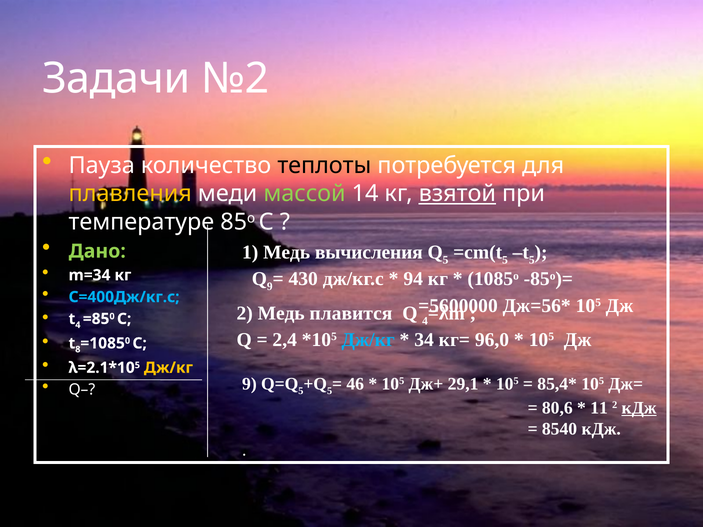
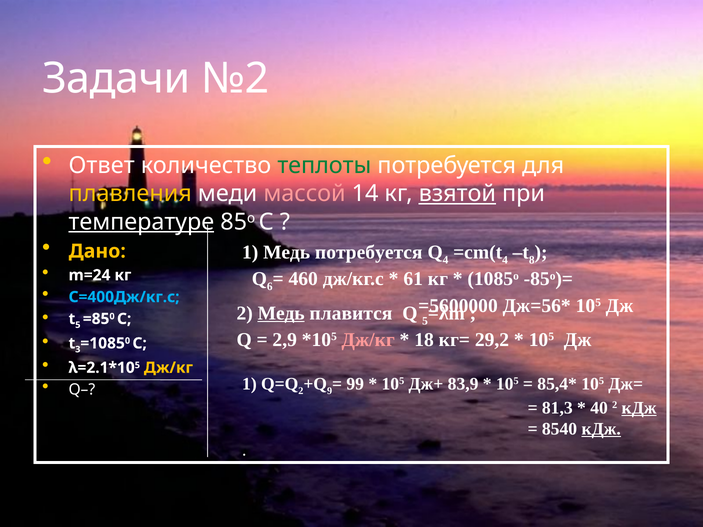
Пауза: Пауза -> Ответ
теплоты colour: black -> green
массой colour: light green -> pink
температуре underline: none -> present
Дано colour: light green -> yellow
Медь вычисления: вычисления -> потребуется
Q 5: 5 -> 4
5 at (505, 260): 5 -> 4
5 at (532, 260): 5 -> 8
m=34: m=34 -> m=24
Q 9: 9 -> 6
430: 430 -> 460
94: 94 -> 61
Медь at (281, 313) underline: none -> present
Q 4: 4 -> 5
4 at (78, 325): 4 -> 5
2,4: 2,4 -> 2,9
Дж/кг at (368, 340) colour: light blue -> pink
34: 34 -> 18
96,0: 96,0 -> 29,2
8: 8 -> 3
Q– 9: 9 -> 1
5 at (301, 391): 5 -> 2
5 at (330, 391): 5 -> 9
46: 46 -> 99
29,1: 29,1 -> 83,9
80,6: 80,6 -> 81,3
11: 11 -> 40
кДж at (601, 429) underline: none -> present
